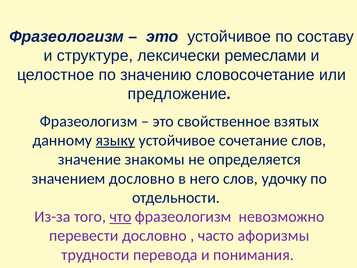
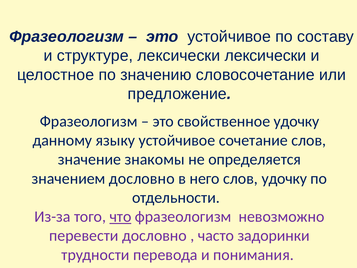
лексически ремеслами: ремеслами -> лексически
свойственное взятых: взятых -> удочку
языку underline: present -> none
афоризмы: афоризмы -> задоринки
